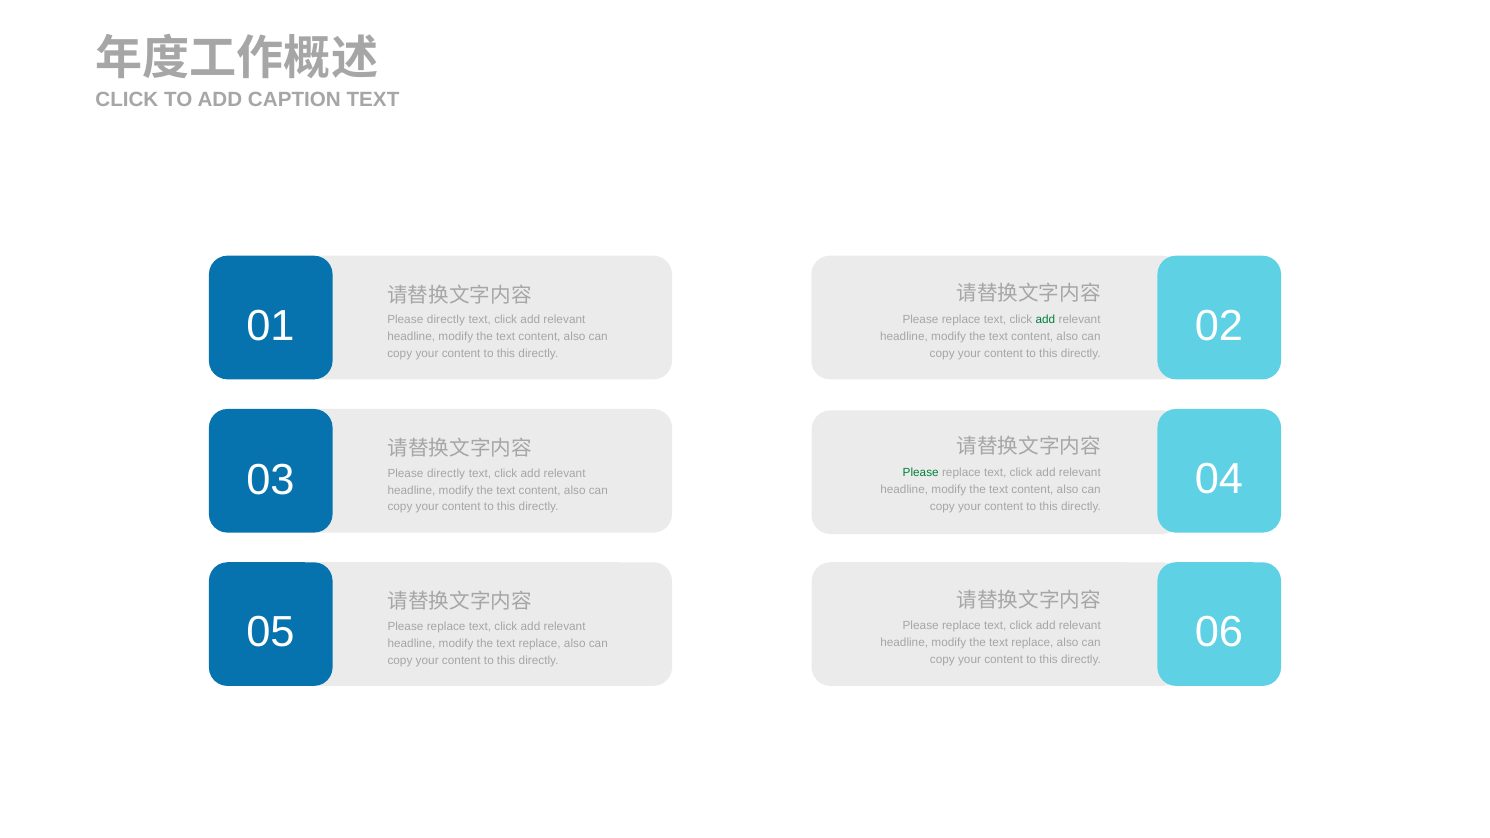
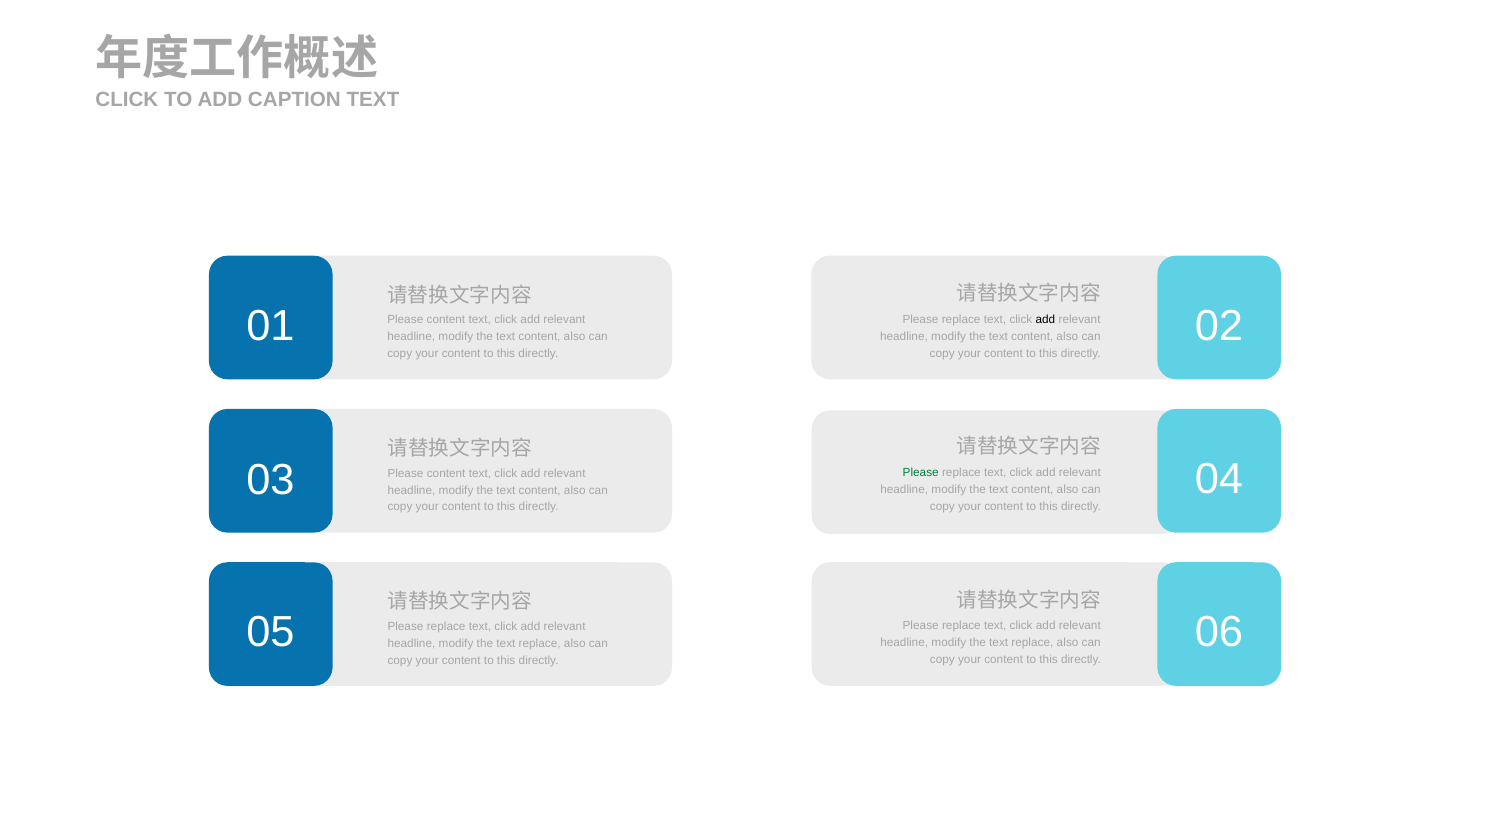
add at (1045, 319) colour: green -> black
directly at (446, 320): directly -> content
directly at (446, 473): directly -> content
